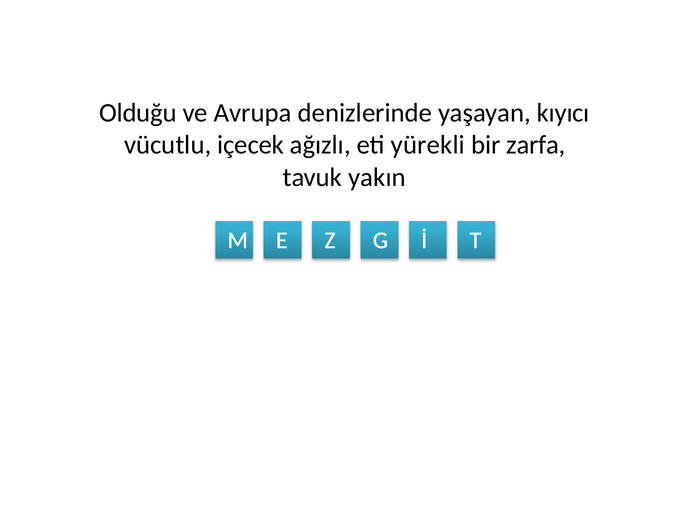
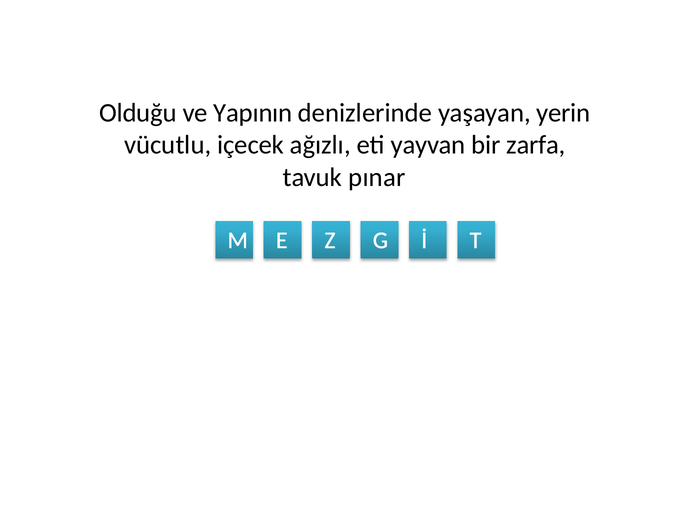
Avrupa: Avrupa -> Yapının
kıyıcı: kıyıcı -> yerin
yürekli: yürekli -> yayvan
yakın: yakın -> pınar
